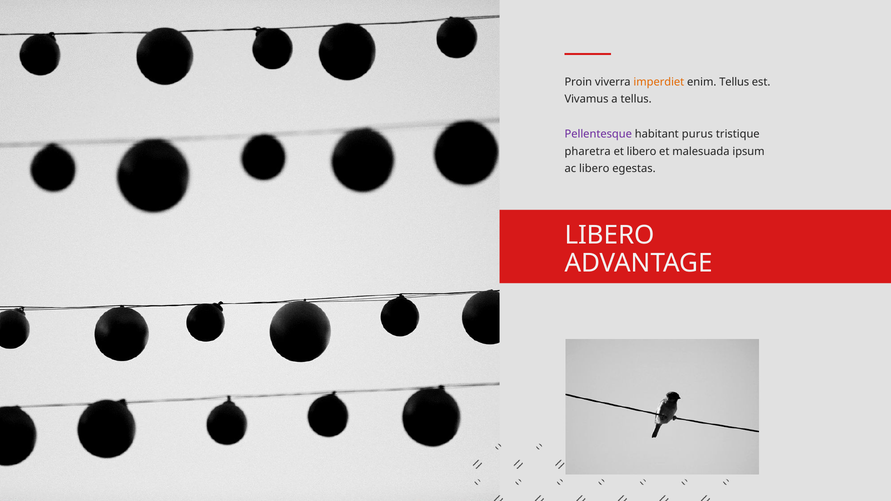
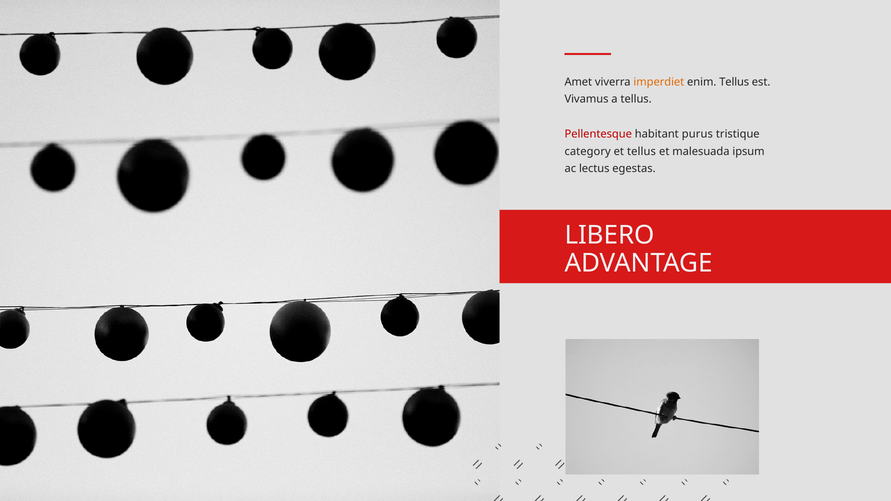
Proin: Proin -> Amet
Pellentesque colour: purple -> red
pharetra: pharetra -> category
et libero: libero -> tellus
ac libero: libero -> lectus
